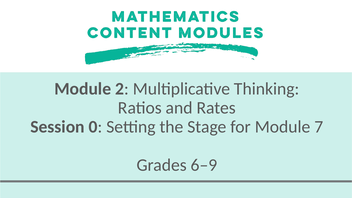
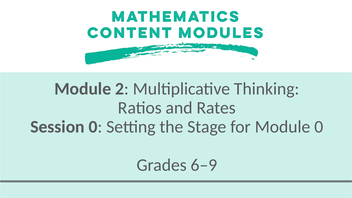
Module 7: 7 -> 0
